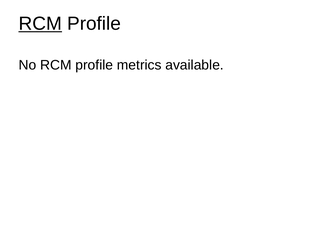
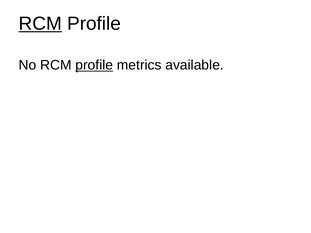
profile at (94, 65) underline: none -> present
